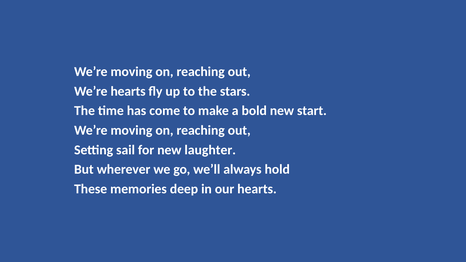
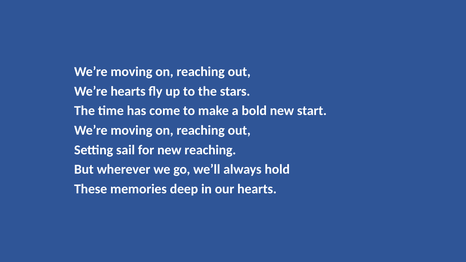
new laughter: laughter -> reaching
